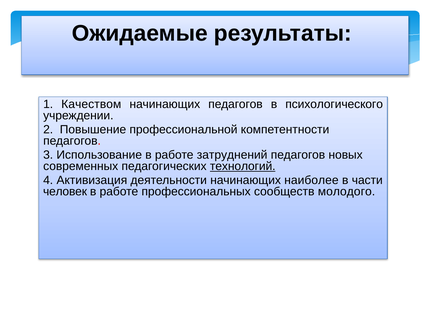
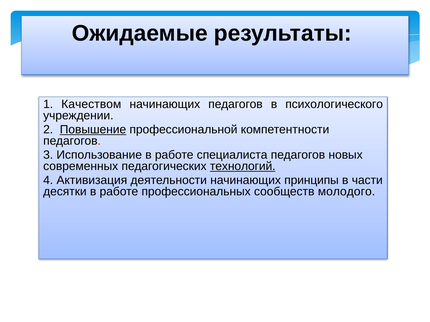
Повышение underline: none -> present
затруднений: затруднений -> специалиста
наиболее: наиболее -> принципы
человек: человек -> десятки
